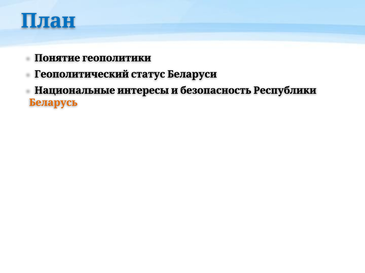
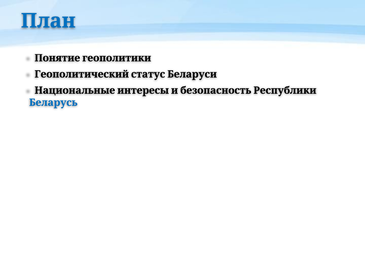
Беларусь colour: orange -> blue
